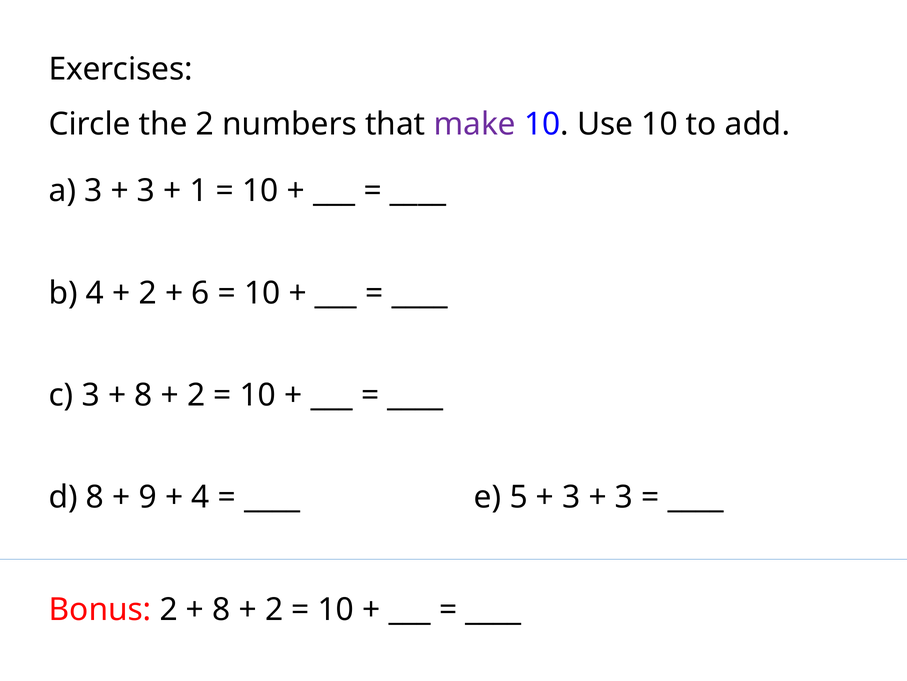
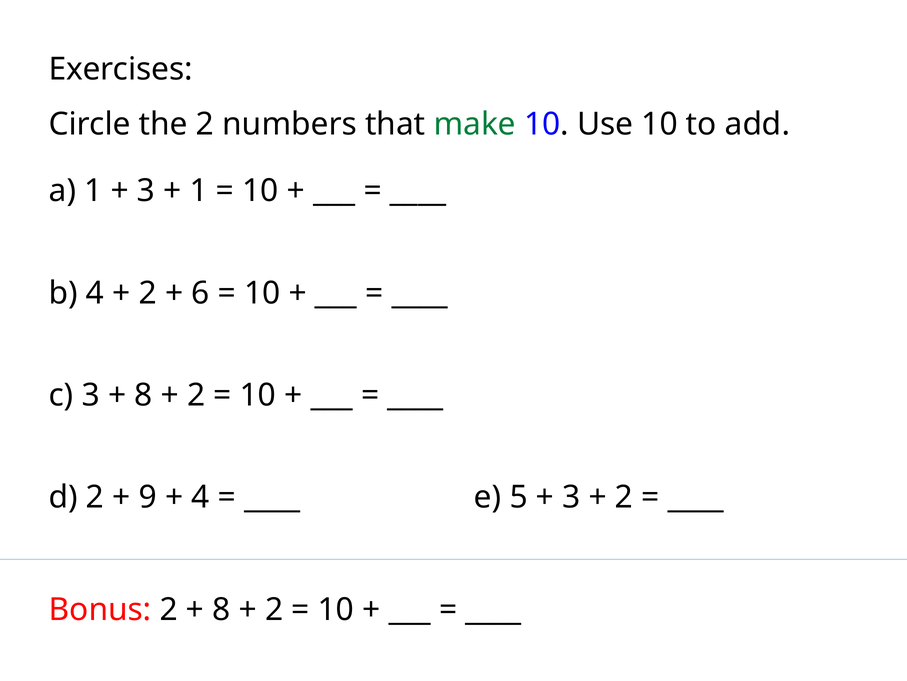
make colour: purple -> green
a 3: 3 -> 1
d 8: 8 -> 2
3 at (624, 497): 3 -> 2
